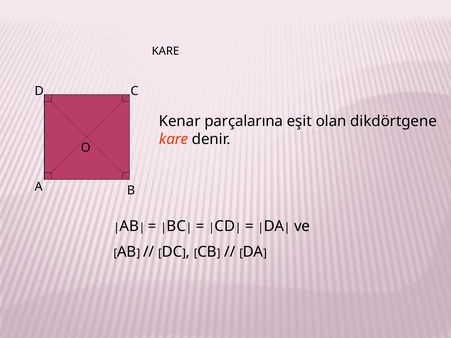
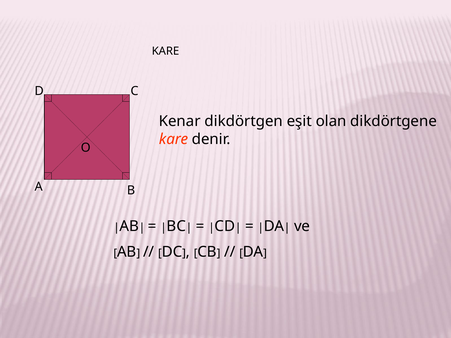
parçalarına: parçalarına -> dikdörtgen
